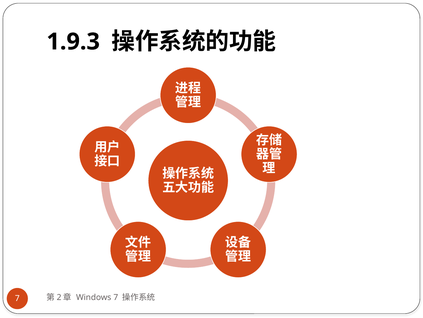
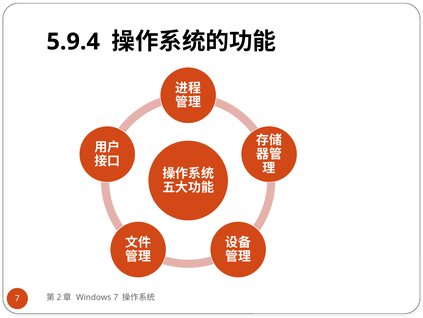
1.9.3: 1.9.3 -> 5.9.4
